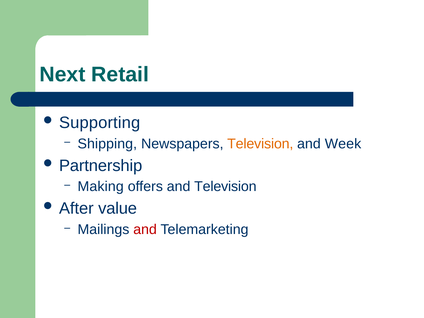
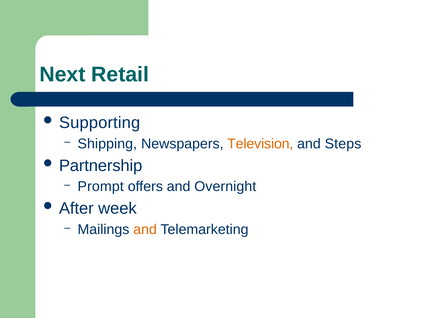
Week: Week -> Steps
Making: Making -> Prompt
and Television: Television -> Overnight
value: value -> week
and at (145, 230) colour: red -> orange
